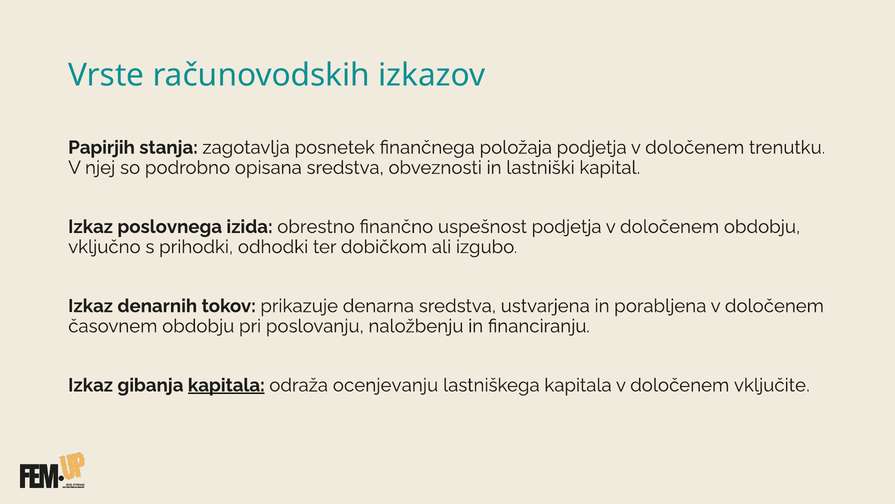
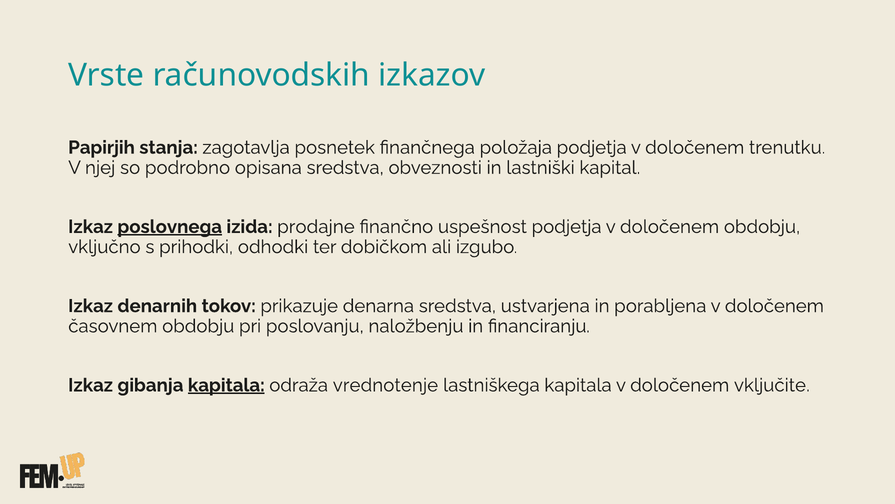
poslovnega underline: none -> present
obrestno: obrestno -> prodajne
ocenjevanju: ocenjevanju -> vrednotenje
